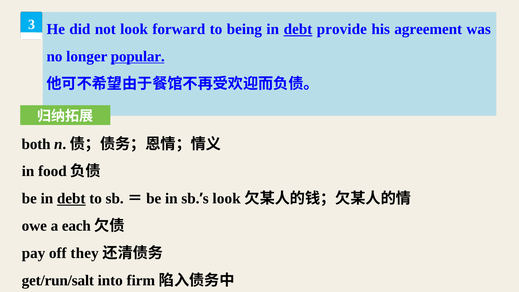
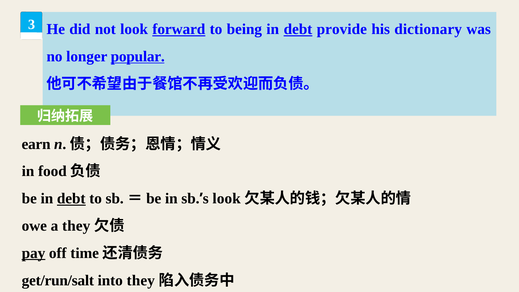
forward underline: none -> present
agreement: agreement -> dictionary
both: both -> earn
a each: each -> they
pay underline: none -> present
they: they -> time
into firm: firm -> they
